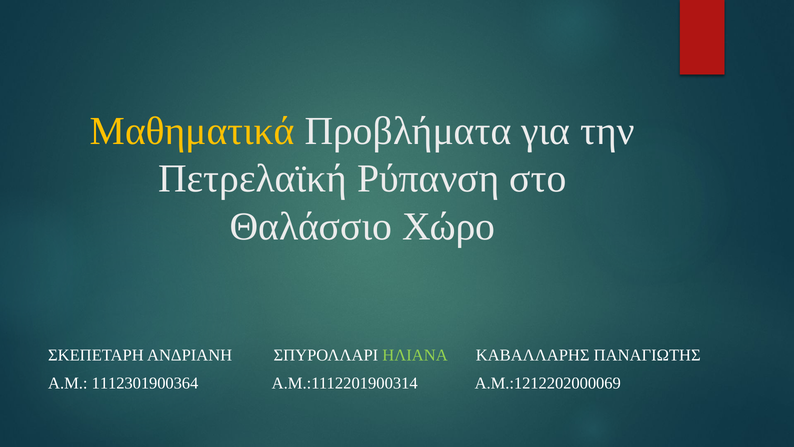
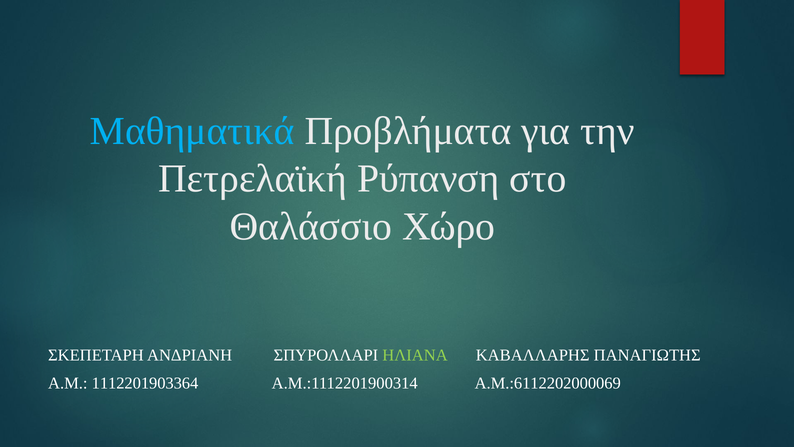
Μαθηματικά colour: yellow -> light blue
1112301900364: 1112301900364 -> 1112201903364
Α.Μ.:1212202000069: Α.Μ.:1212202000069 -> Α.Μ.:6112202000069
